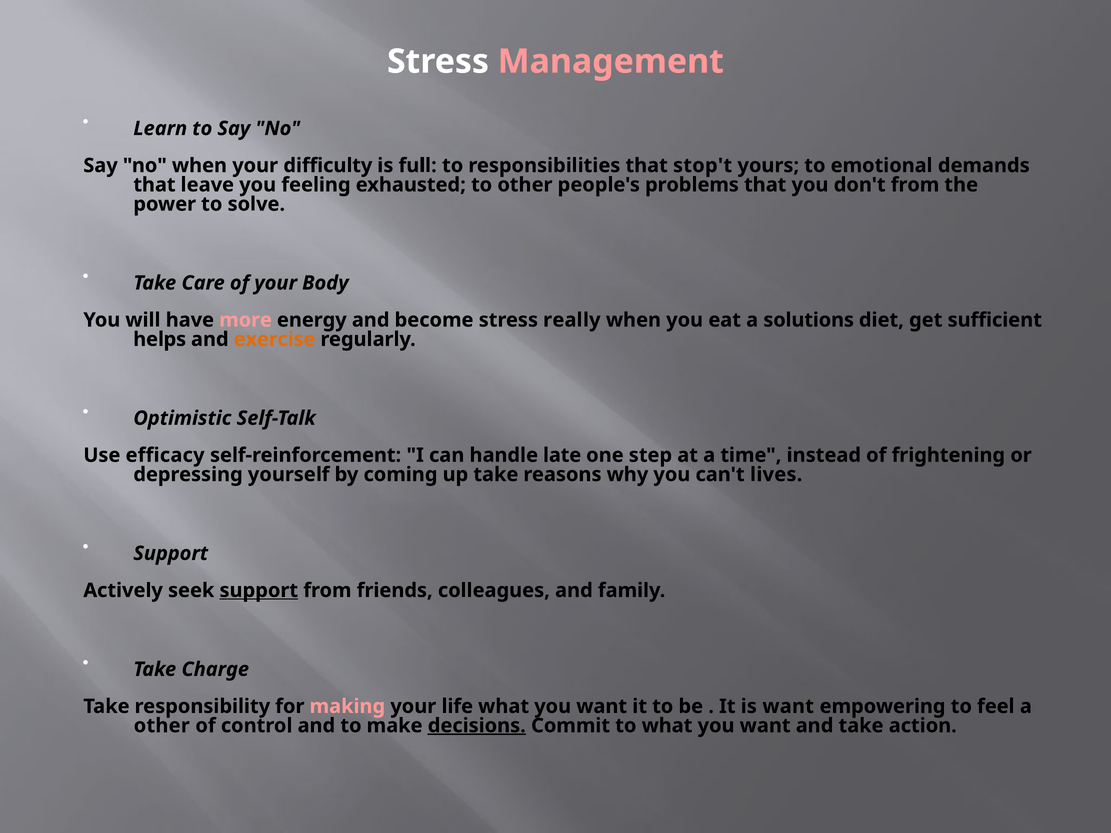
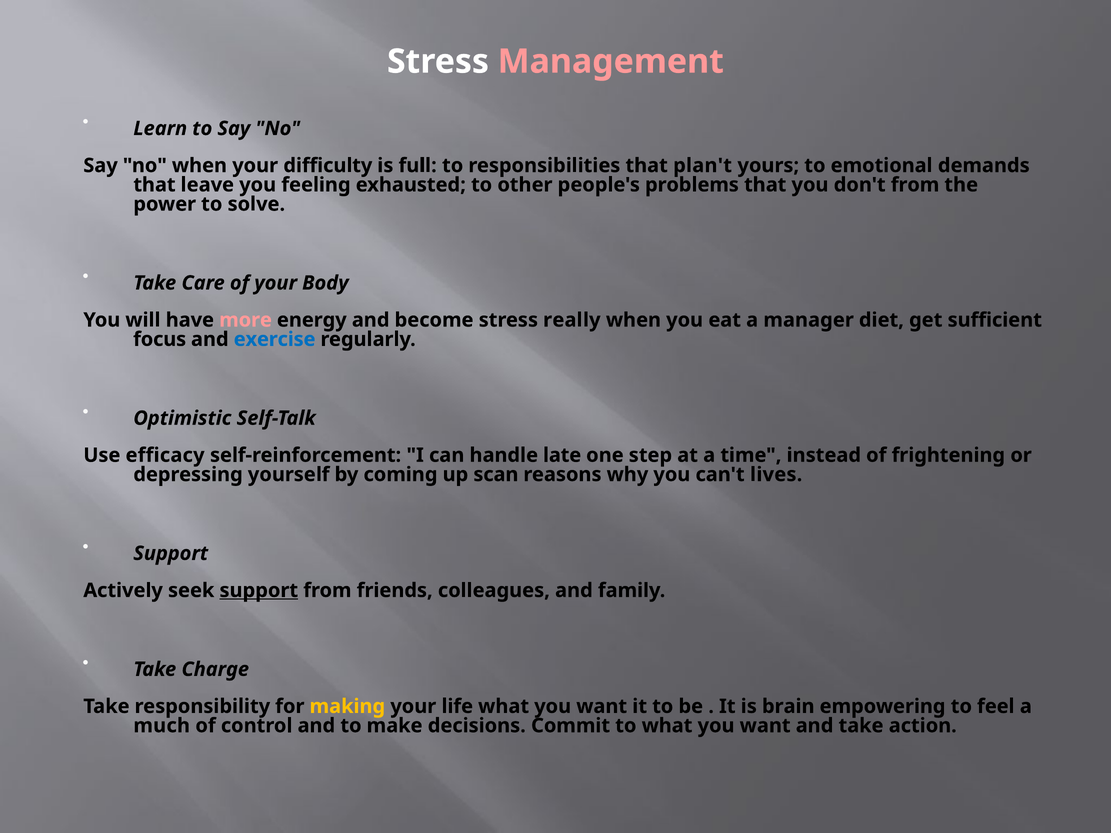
stop't: stop't -> plan't
solutions: solutions -> manager
helps: helps -> focus
exercise colour: orange -> blue
up take: take -> scan
making colour: pink -> yellow
is want: want -> brain
other at (162, 726): other -> much
decisions underline: present -> none
